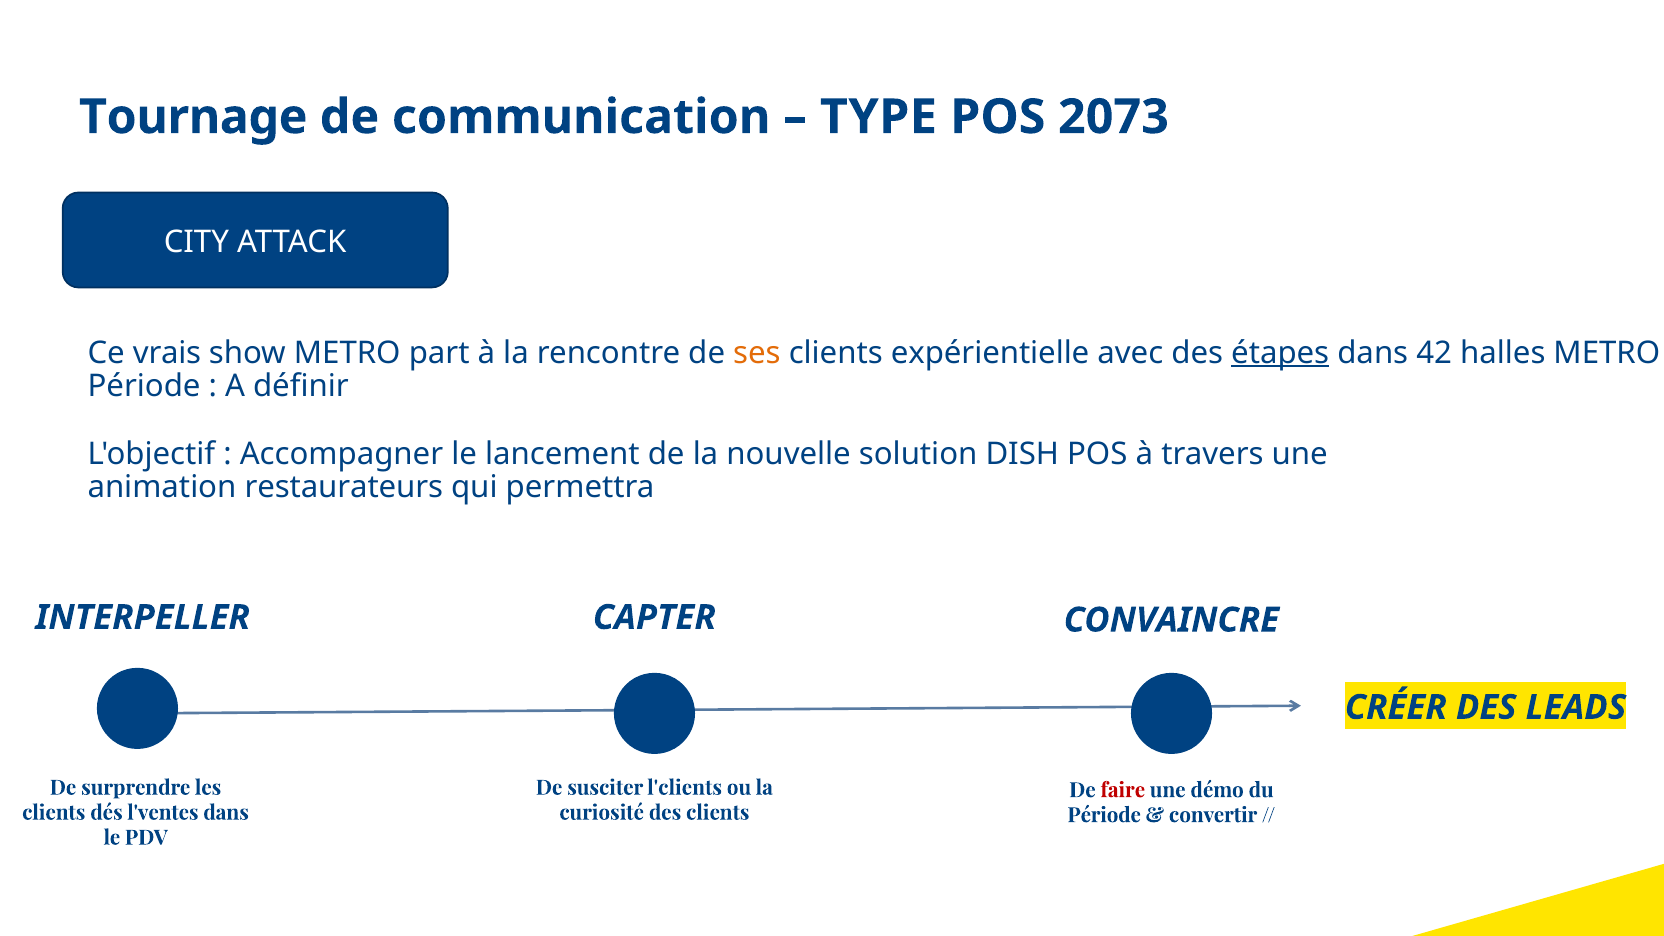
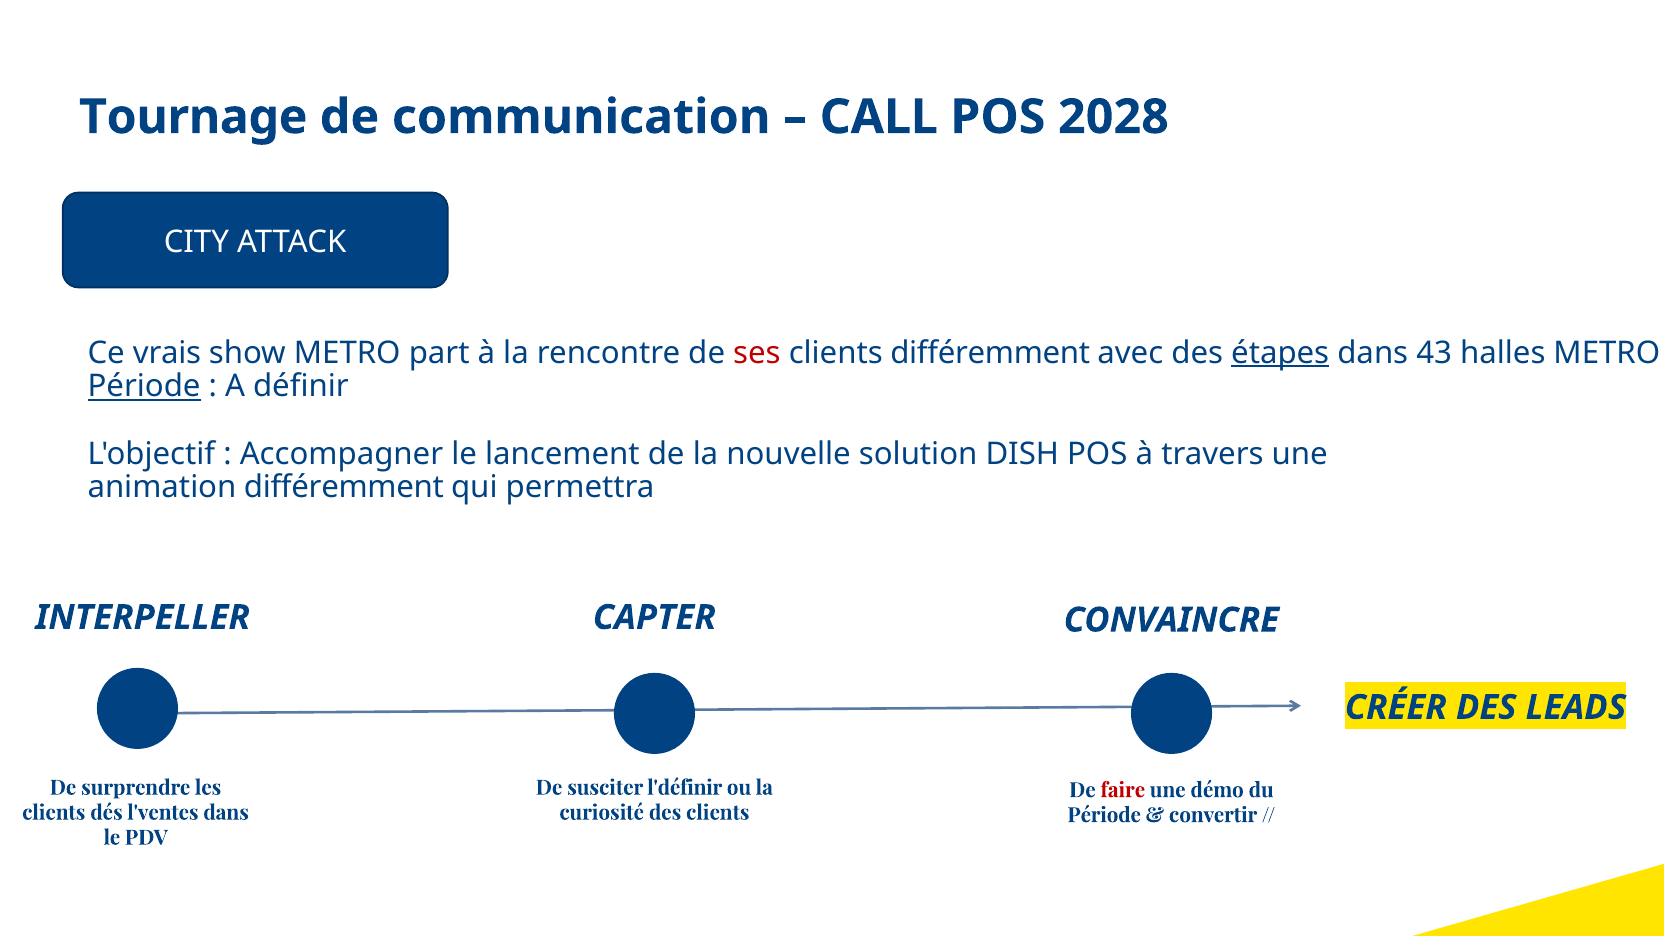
TYPE: TYPE -> CALL
2073: 2073 -> 2028
ses colour: orange -> red
clients expérientielle: expérientielle -> différemment
42: 42 -> 43
Période at (144, 387) underline: none -> present
animation restaurateurs: restaurateurs -> différemment
l'clients: l'clients -> l'définir
